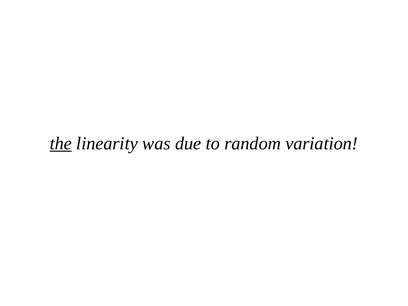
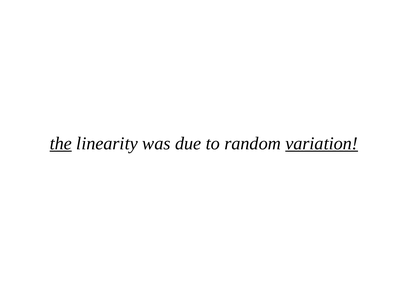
variation underline: none -> present
